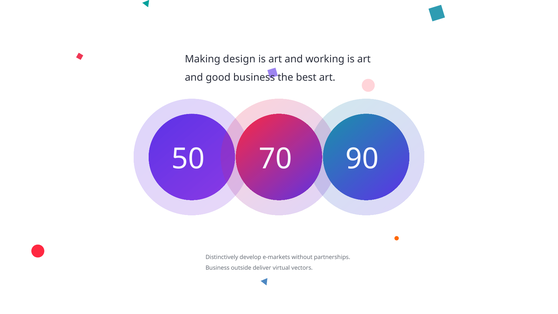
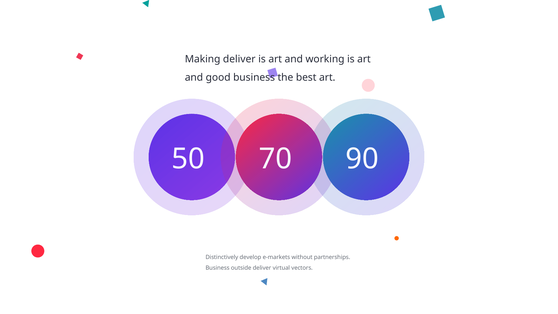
Making design: design -> deliver
